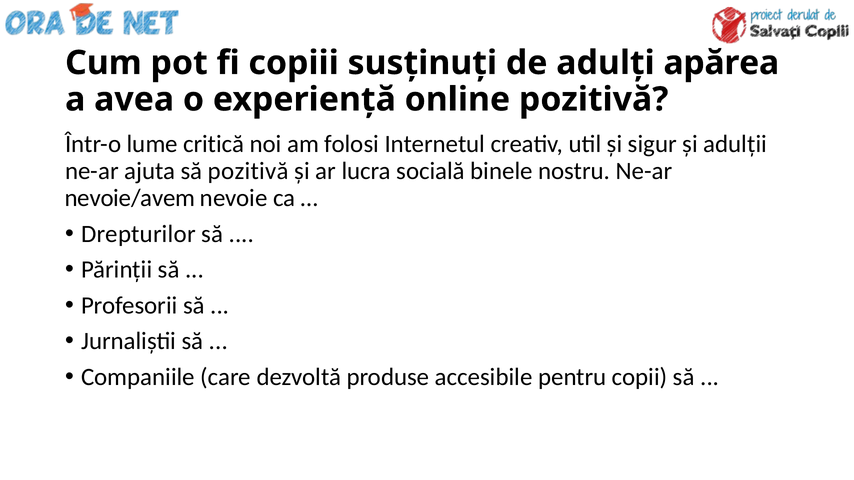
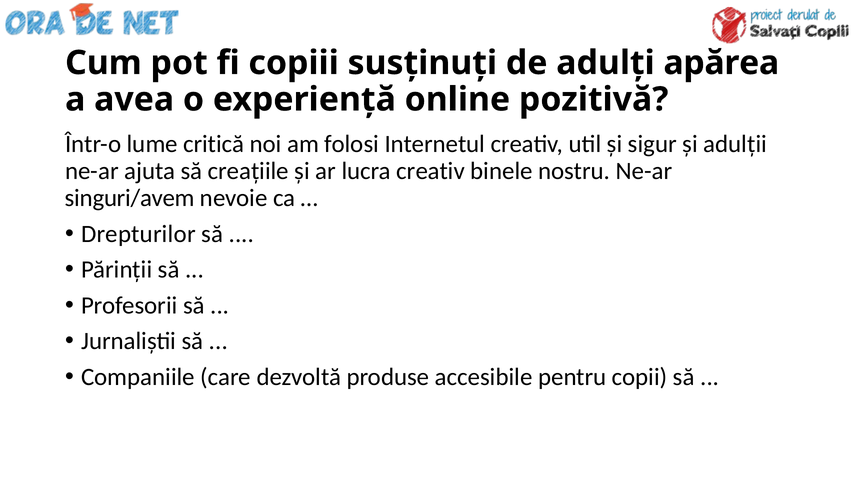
să pozitivă: pozitivă -> creațiile
lucra socială: socială -> creativ
nevoie/avem: nevoie/avem -> singuri/avem
